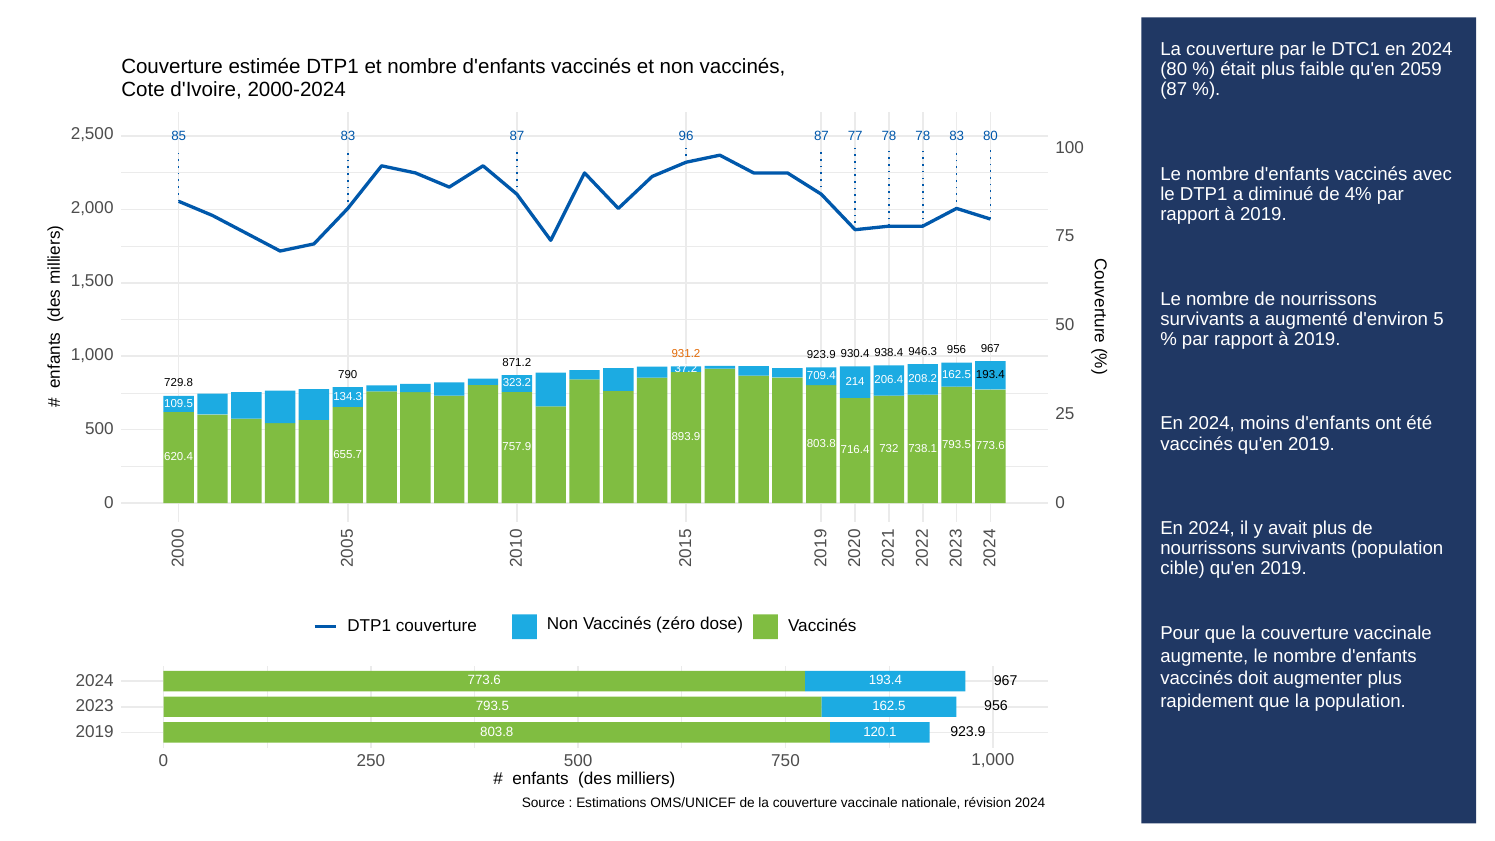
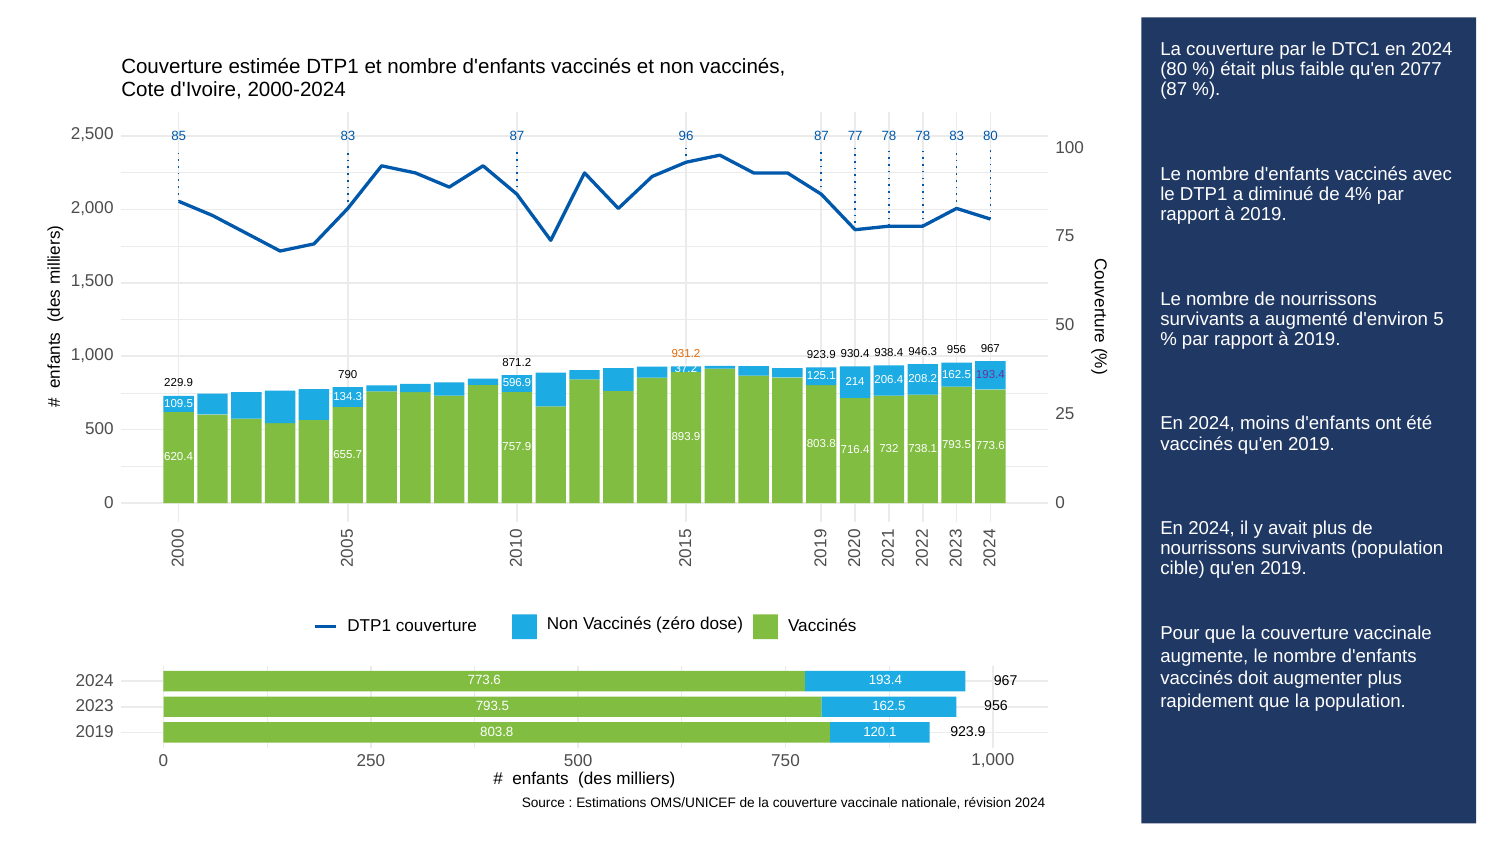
2059: 2059 -> 2077
193.4 at (990, 375) colour: black -> purple
709.4: 709.4 -> 125.1
729.8: 729.8 -> 229.9
323.2: 323.2 -> 596.9
